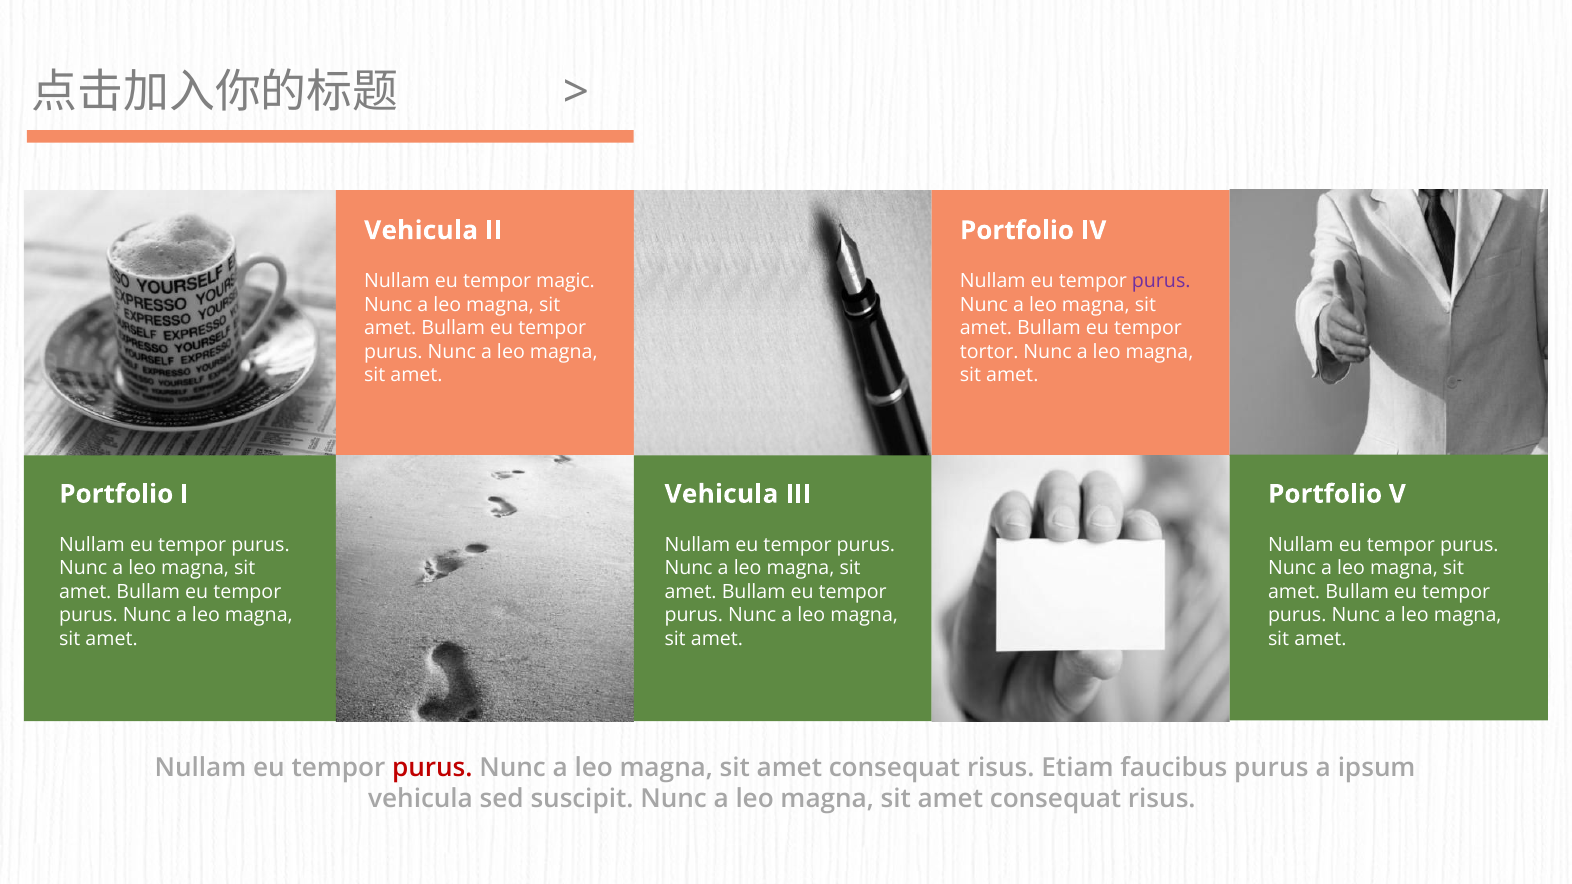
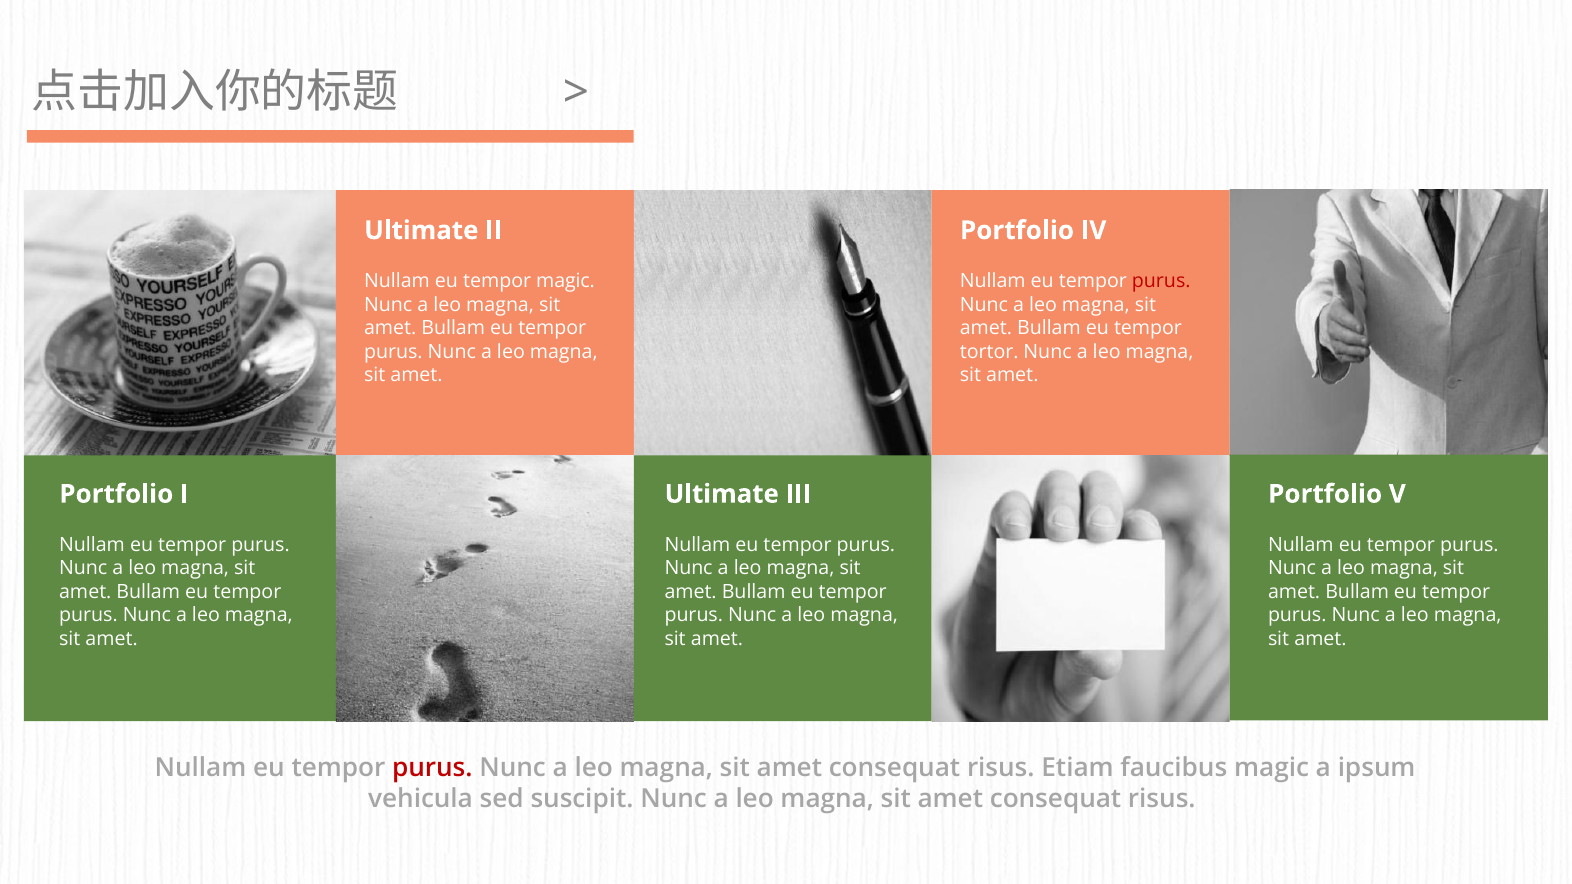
Vehicula at (421, 231): Vehicula -> Ultimate
purus at (1161, 281) colour: purple -> red
Vehicula at (721, 494): Vehicula -> Ultimate
faucibus purus: purus -> magic
